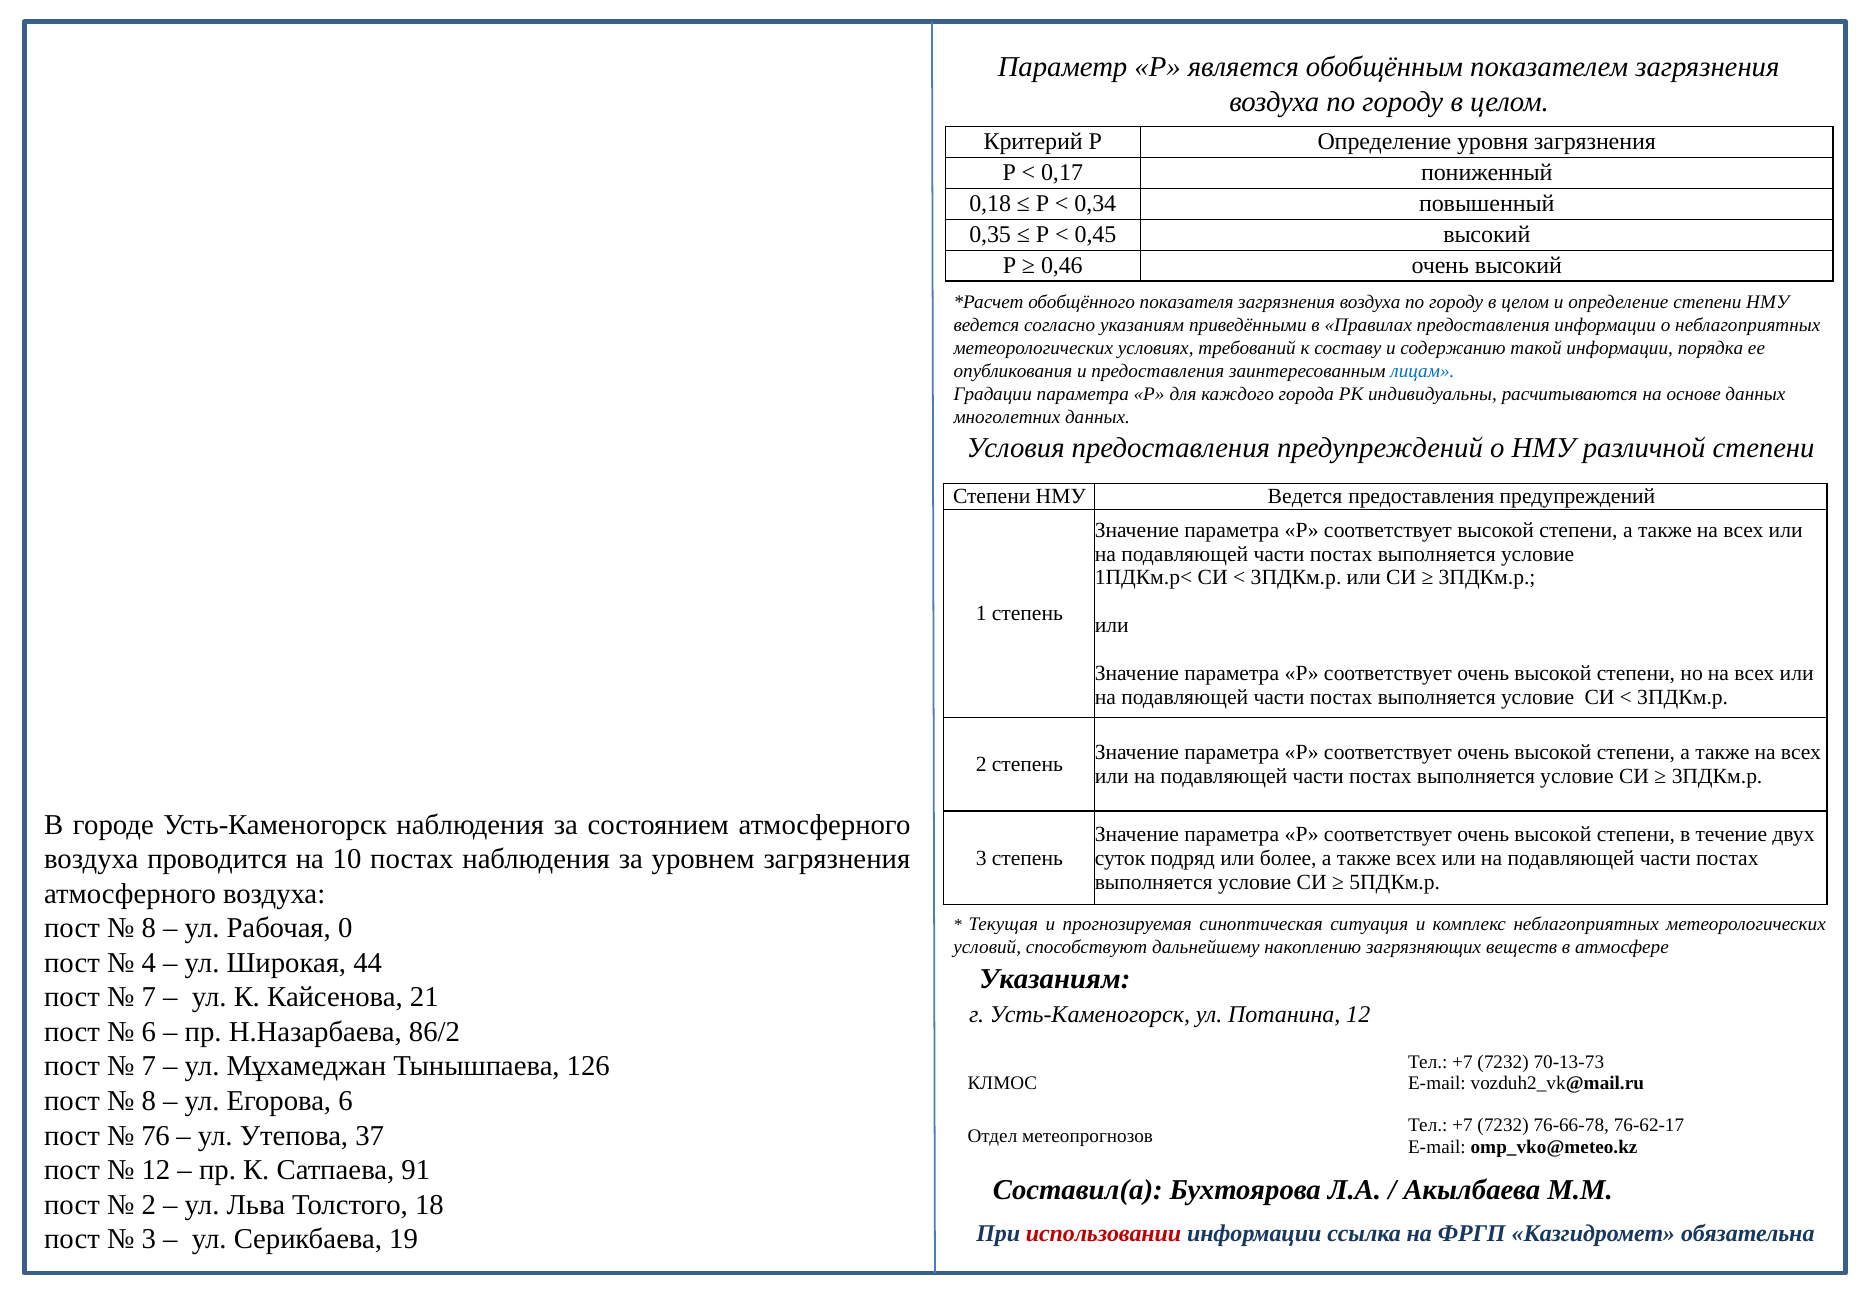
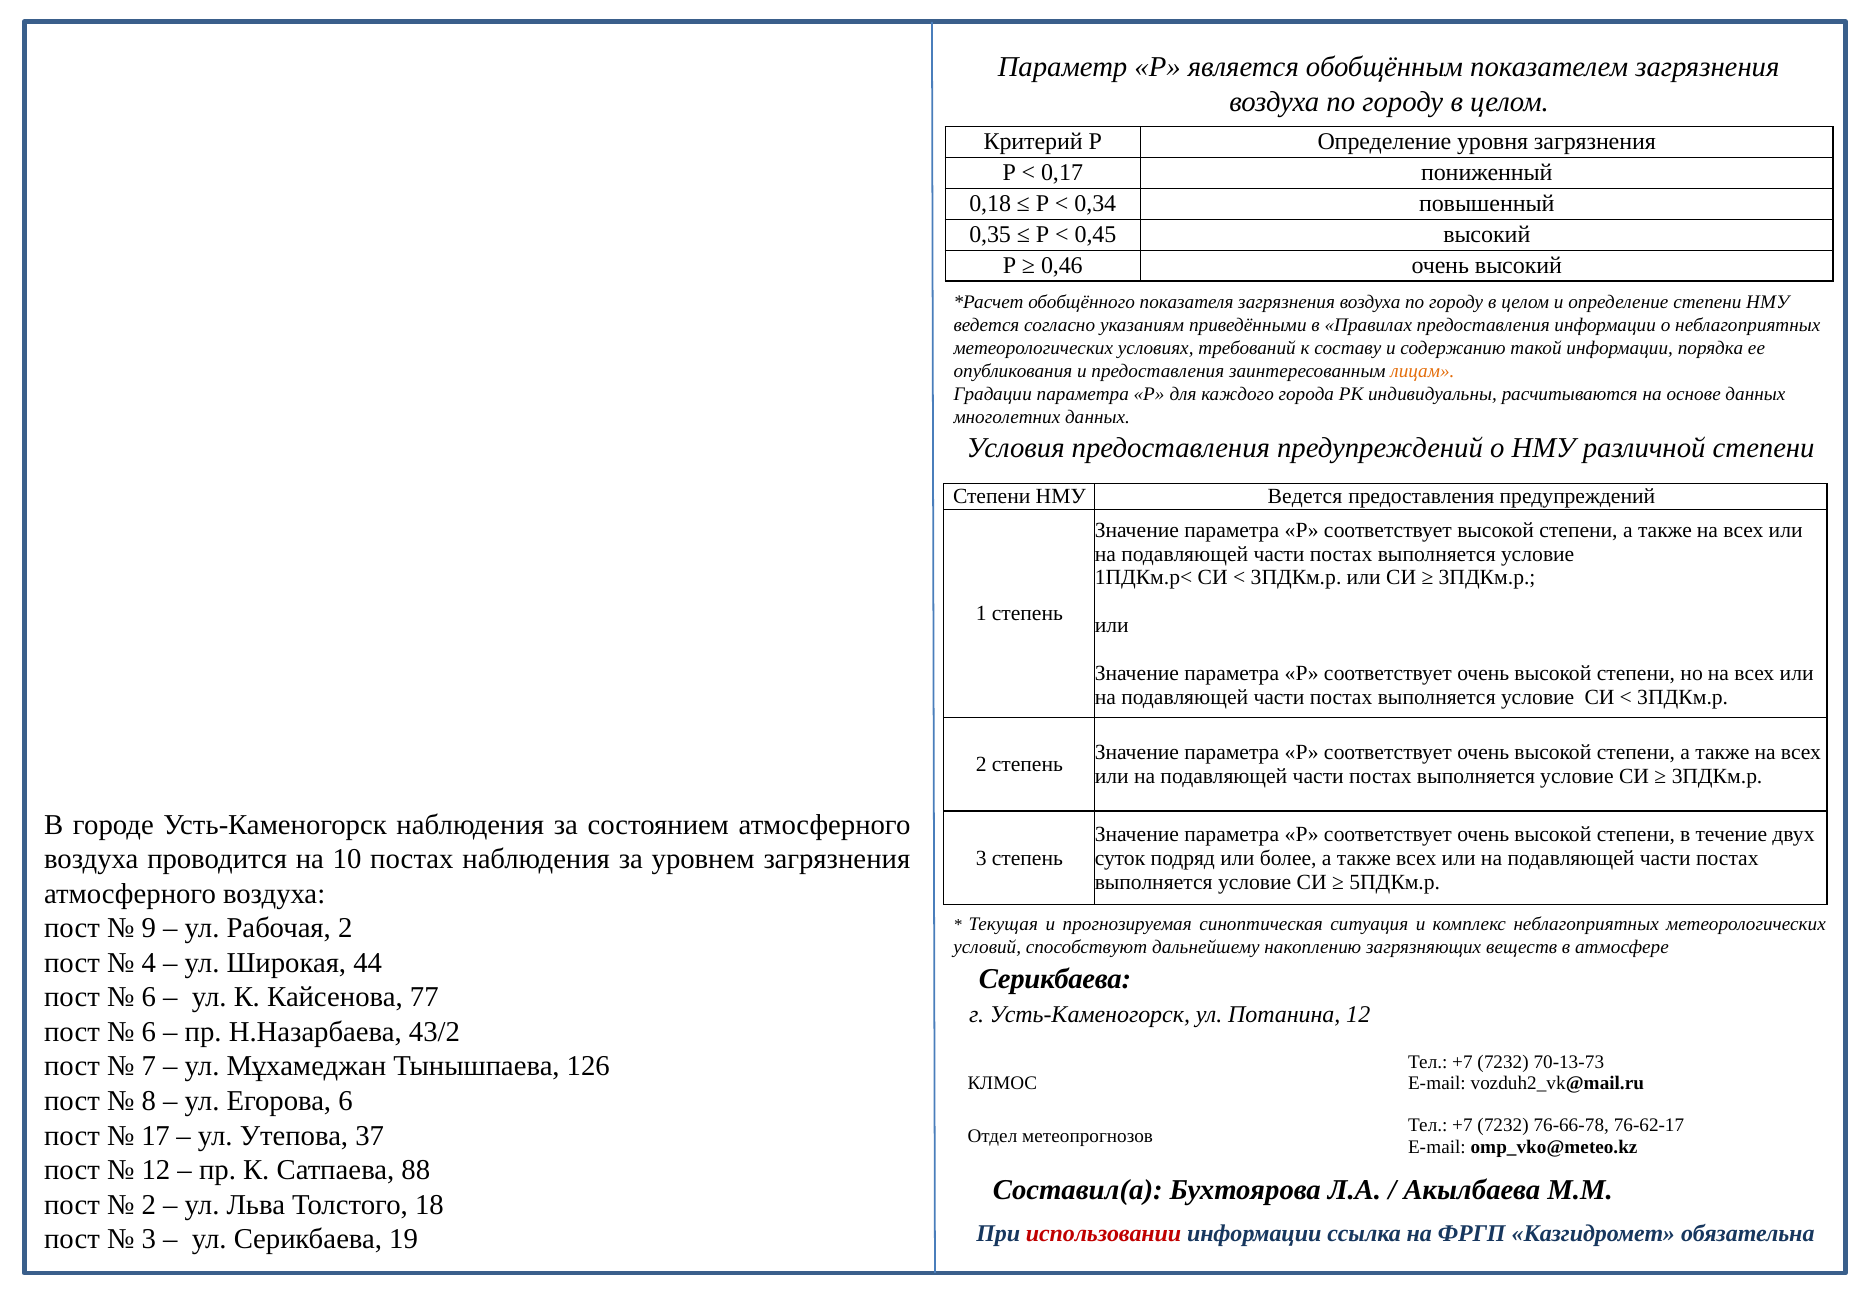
лицам colour: blue -> orange
8 at (149, 928): 8 -> 9
Рабочая 0: 0 -> 2
Указаниям at (1055, 979): Указаниям -> Серикбаева
7 at (149, 997): 7 -> 6
21: 21 -> 77
86/2: 86/2 -> 43/2
76: 76 -> 17
91: 91 -> 88
